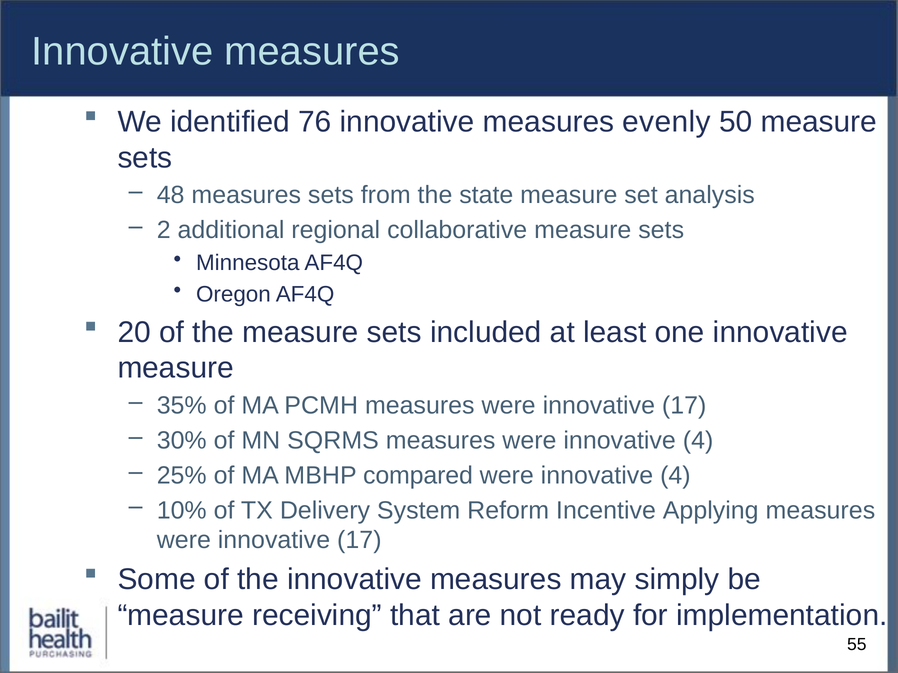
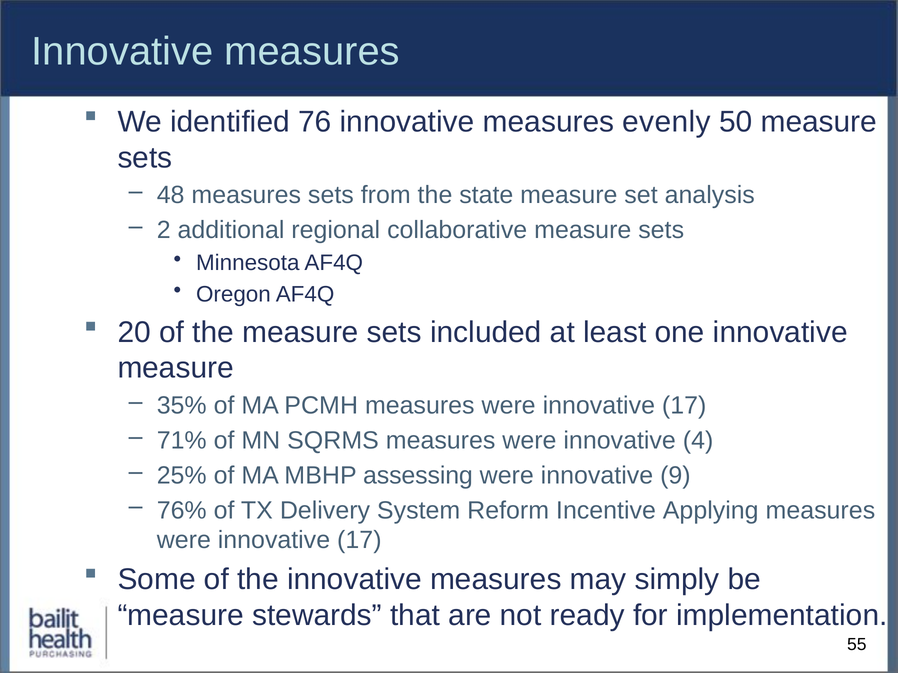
30%: 30% -> 71%
compared: compared -> assessing
4 at (675, 476): 4 -> 9
10%: 10% -> 76%
receiving: receiving -> stewards
